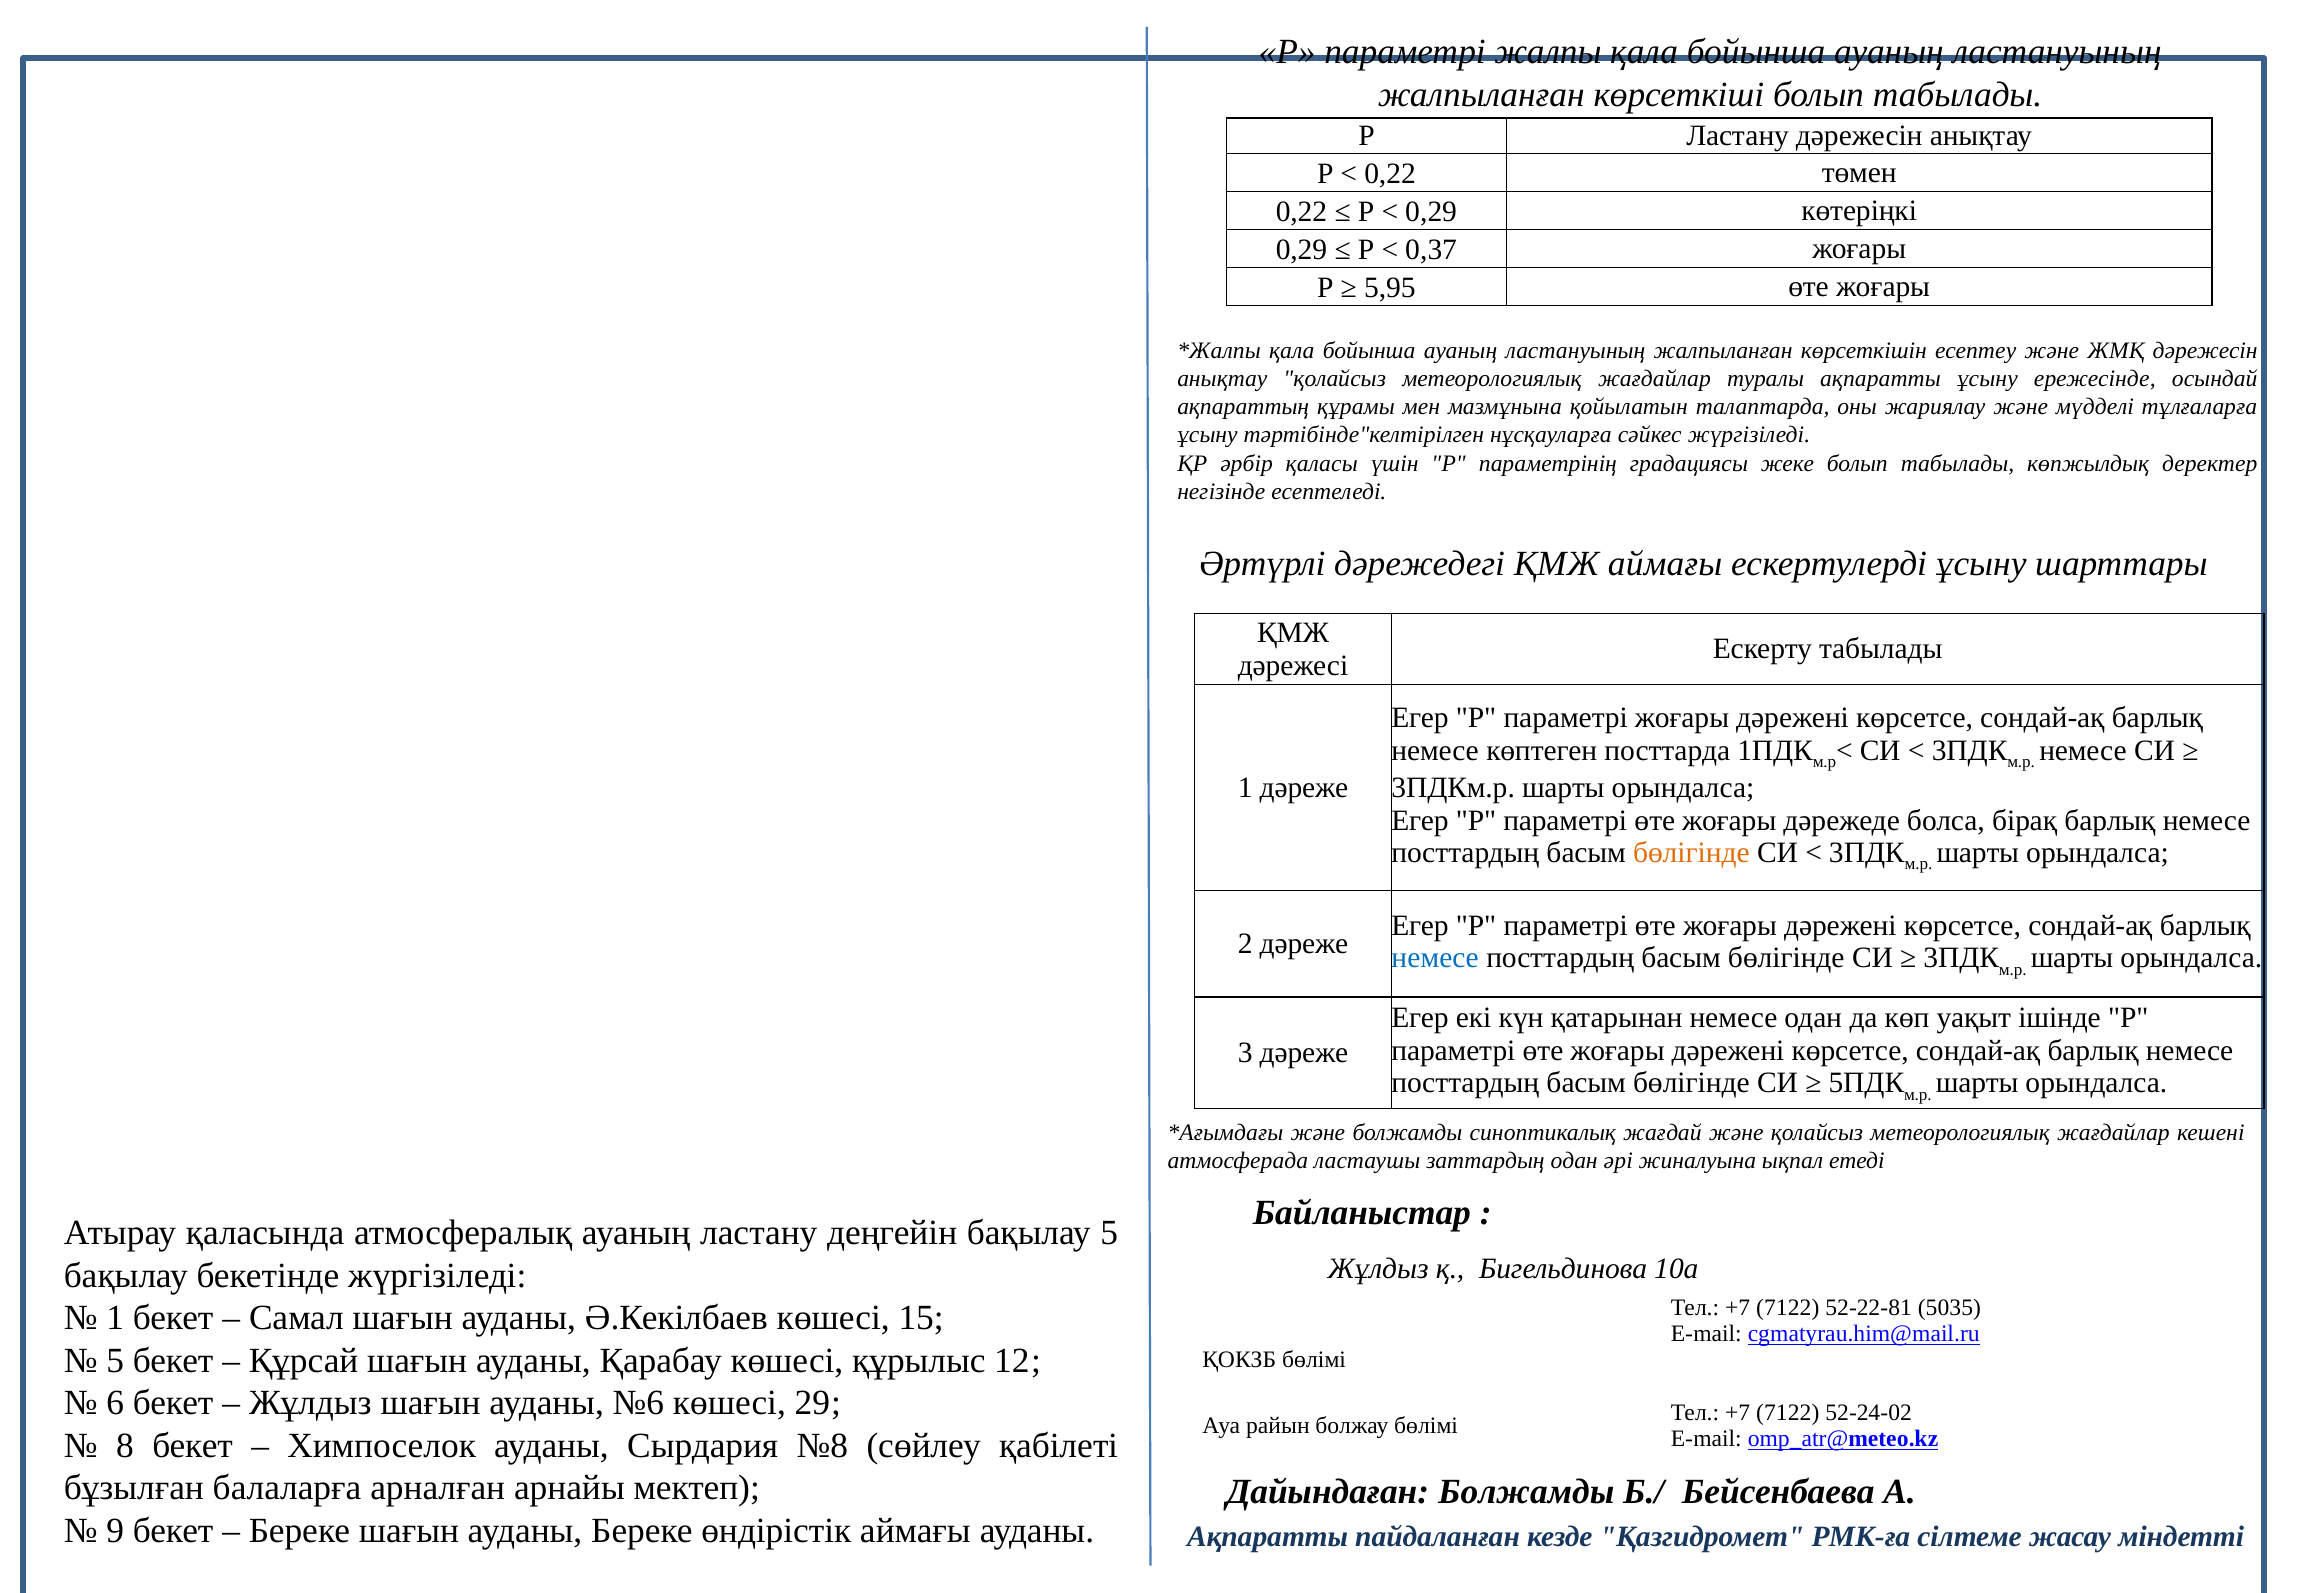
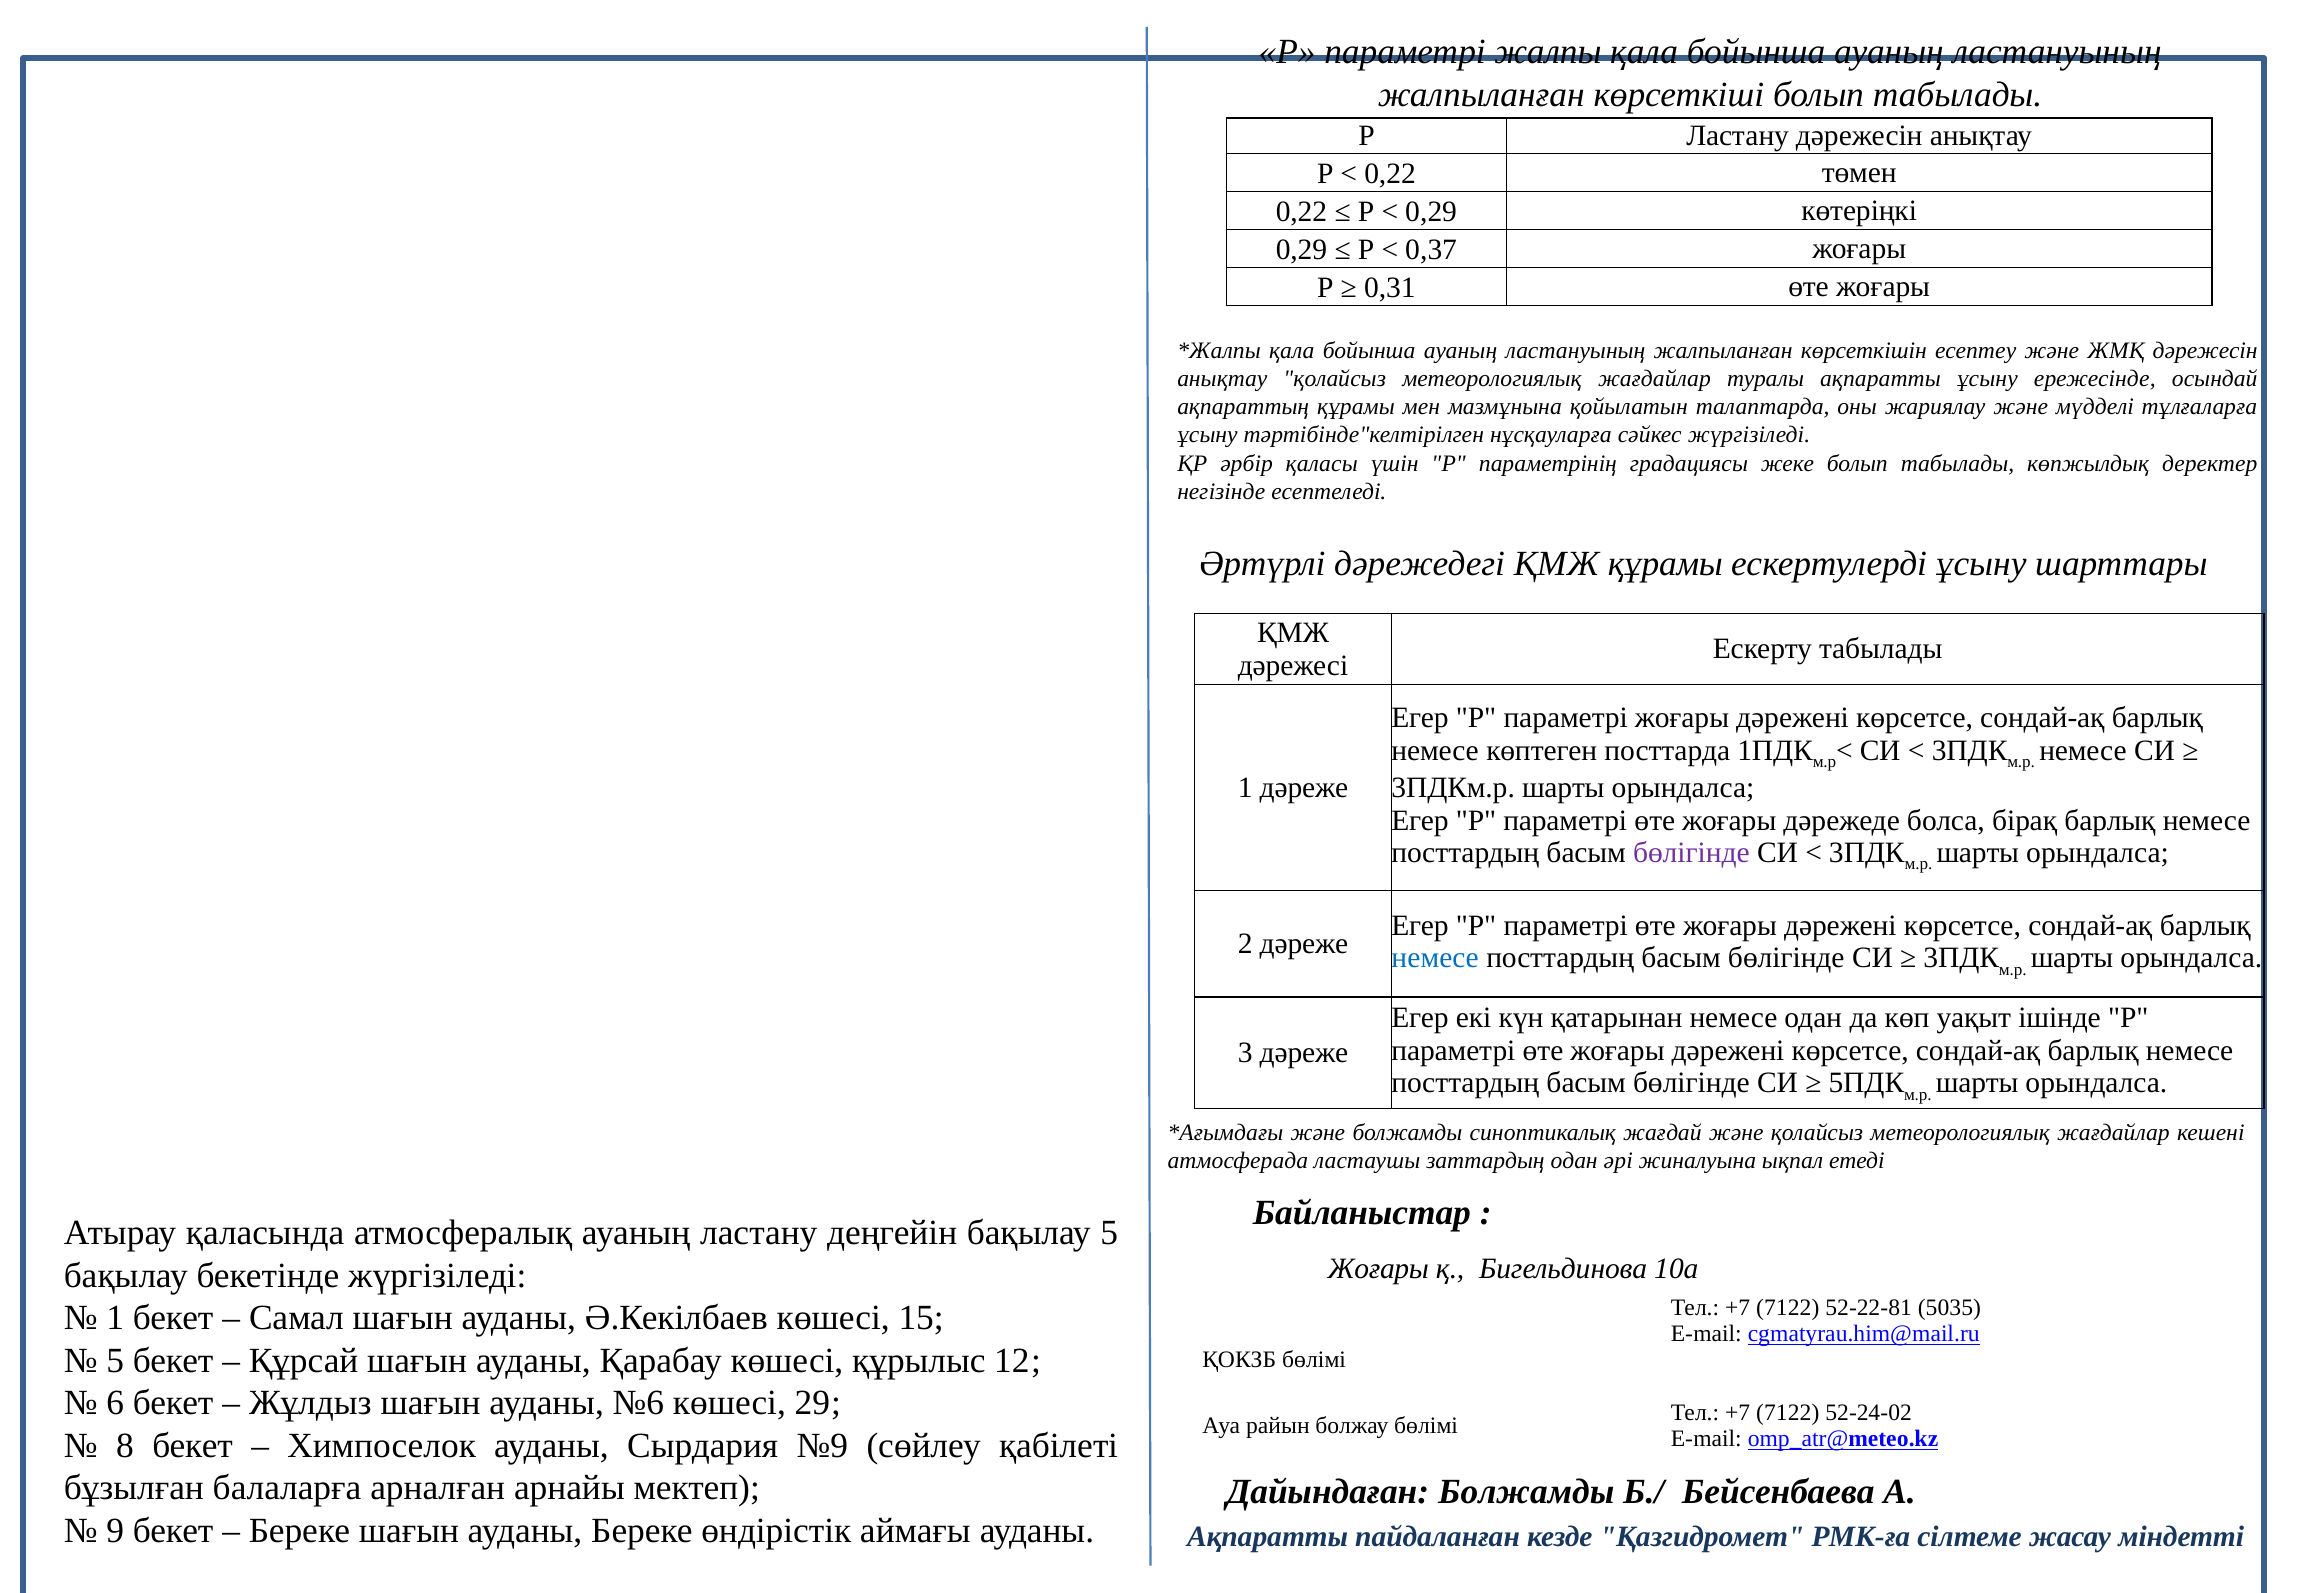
5,95: 5,95 -> 0,31
ҚМЖ аймағы: аймағы -> құрамы
бөлігінде at (1691, 853) colour: orange -> purple
Жұлдыз at (1378, 1269): Жұлдыз -> Жоғары
№8: №8 -> №9
